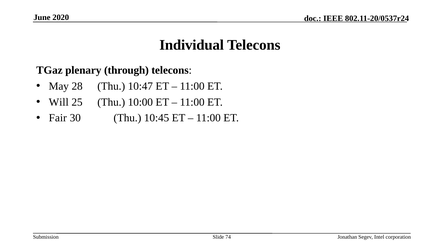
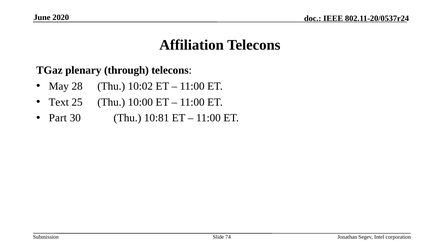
Individual: Individual -> Affiliation
10:47: 10:47 -> 10:02
Will: Will -> Text
Fair: Fair -> Part
10:45: 10:45 -> 10:81
